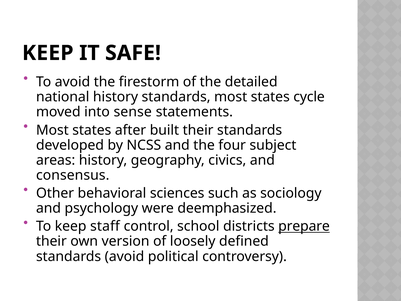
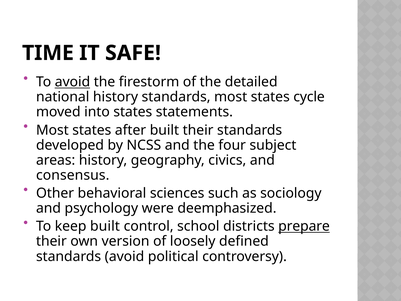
KEEP at (48, 53): KEEP -> TIME
avoid at (72, 82) underline: none -> present
into sense: sense -> states
keep staff: staff -> built
